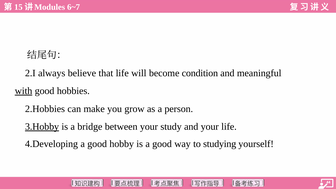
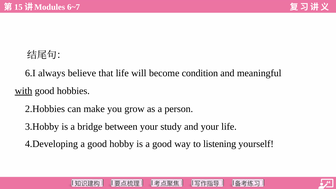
2.I: 2.I -> 6.I
3.Hobby underline: present -> none
studying: studying -> listening
